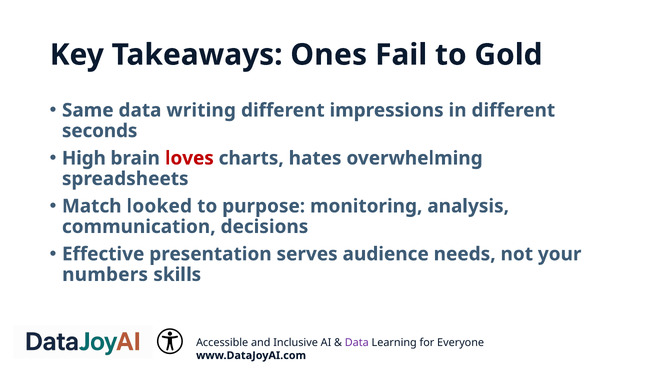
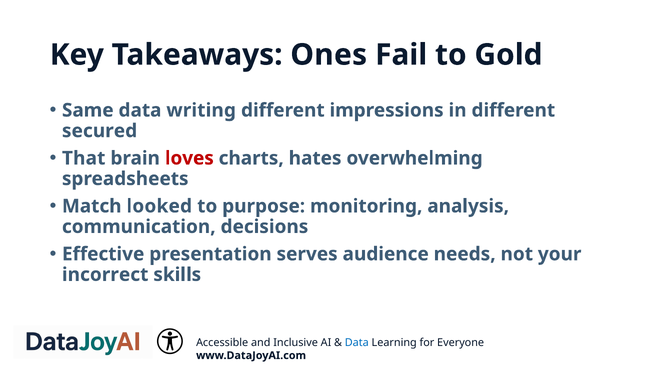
seconds: seconds -> secured
High: High -> That
numbers: numbers -> incorrect
Data at (357, 342) colour: purple -> blue
